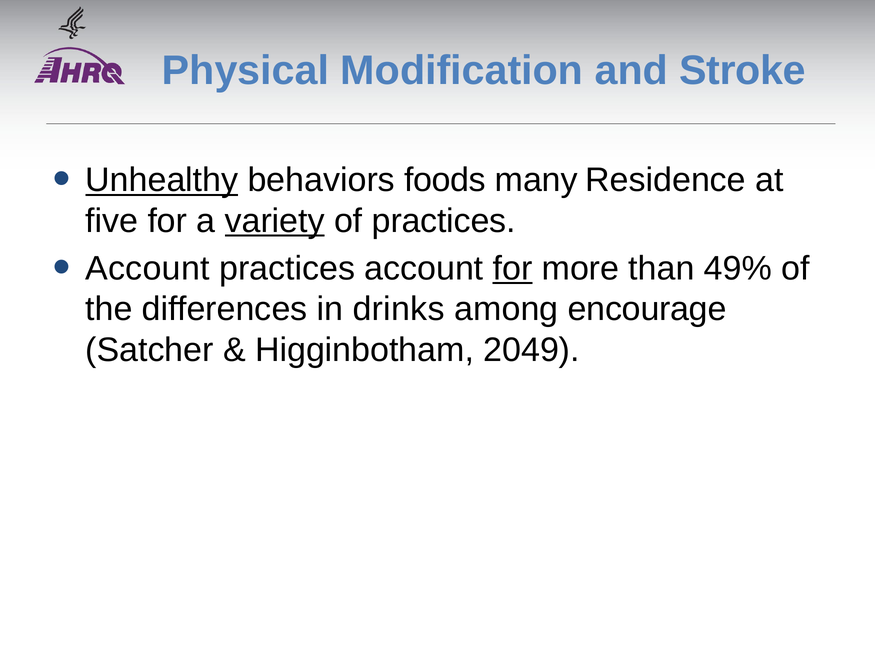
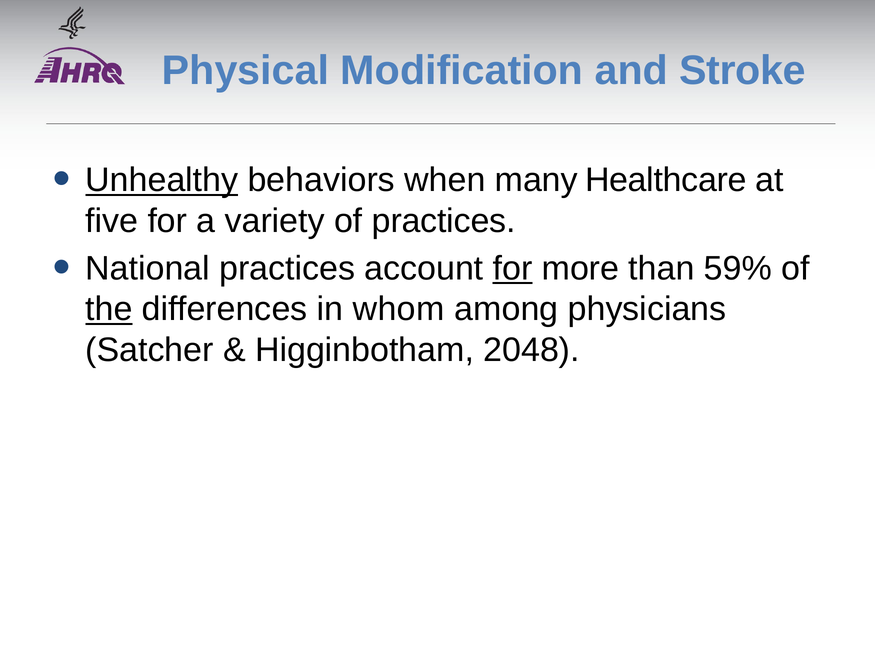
foods: foods -> when
Residence: Residence -> Healthcare
variety underline: present -> none
Account at (147, 269): Account -> National
49%: 49% -> 59%
the underline: none -> present
drinks: drinks -> whom
encourage: encourage -> physicians
2049: 2049 -> 2048
